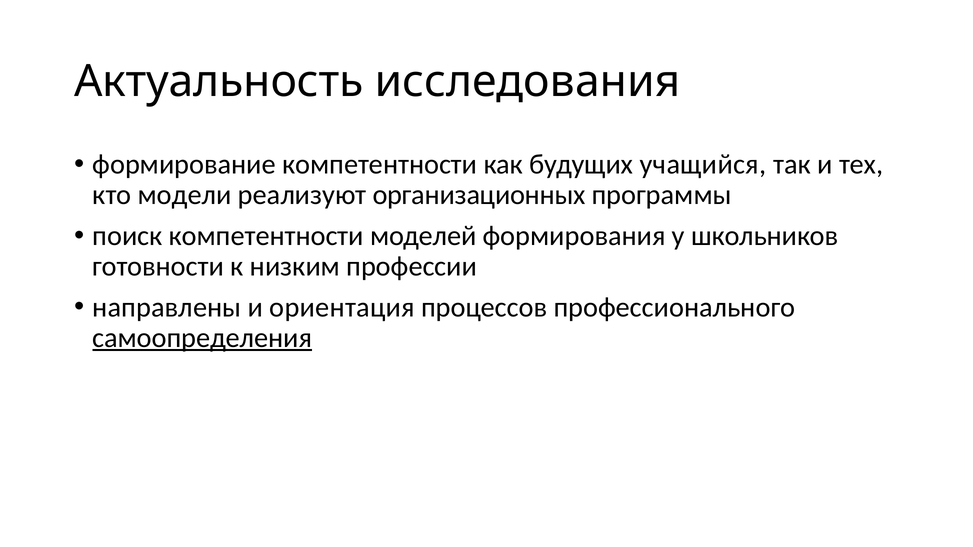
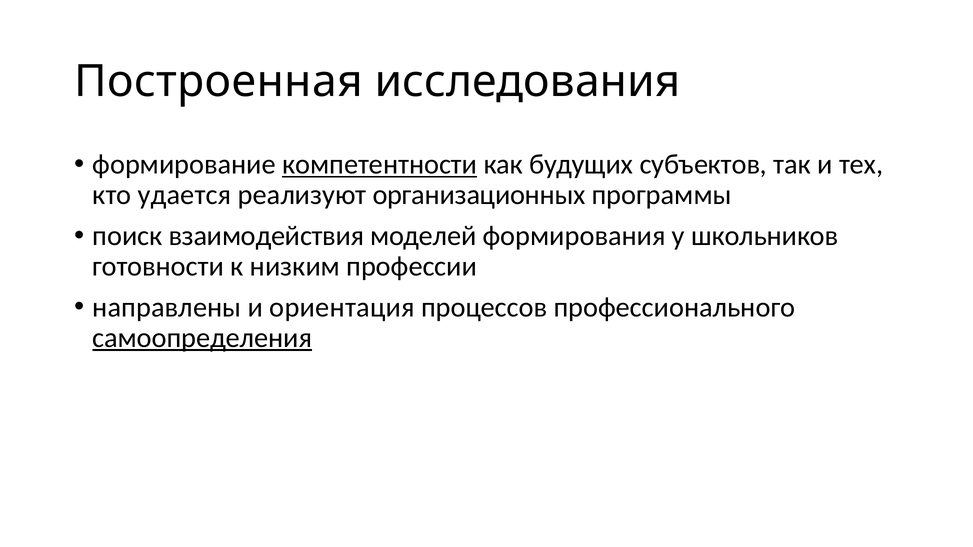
Актуальность: Актуальность -> Построенная
компетентности at (380, 165) underline: none -> present
учащийся: учащийся -> субъектов
модели: модели -> удается
поиск компетентности: компетентности -> взаимодействия
